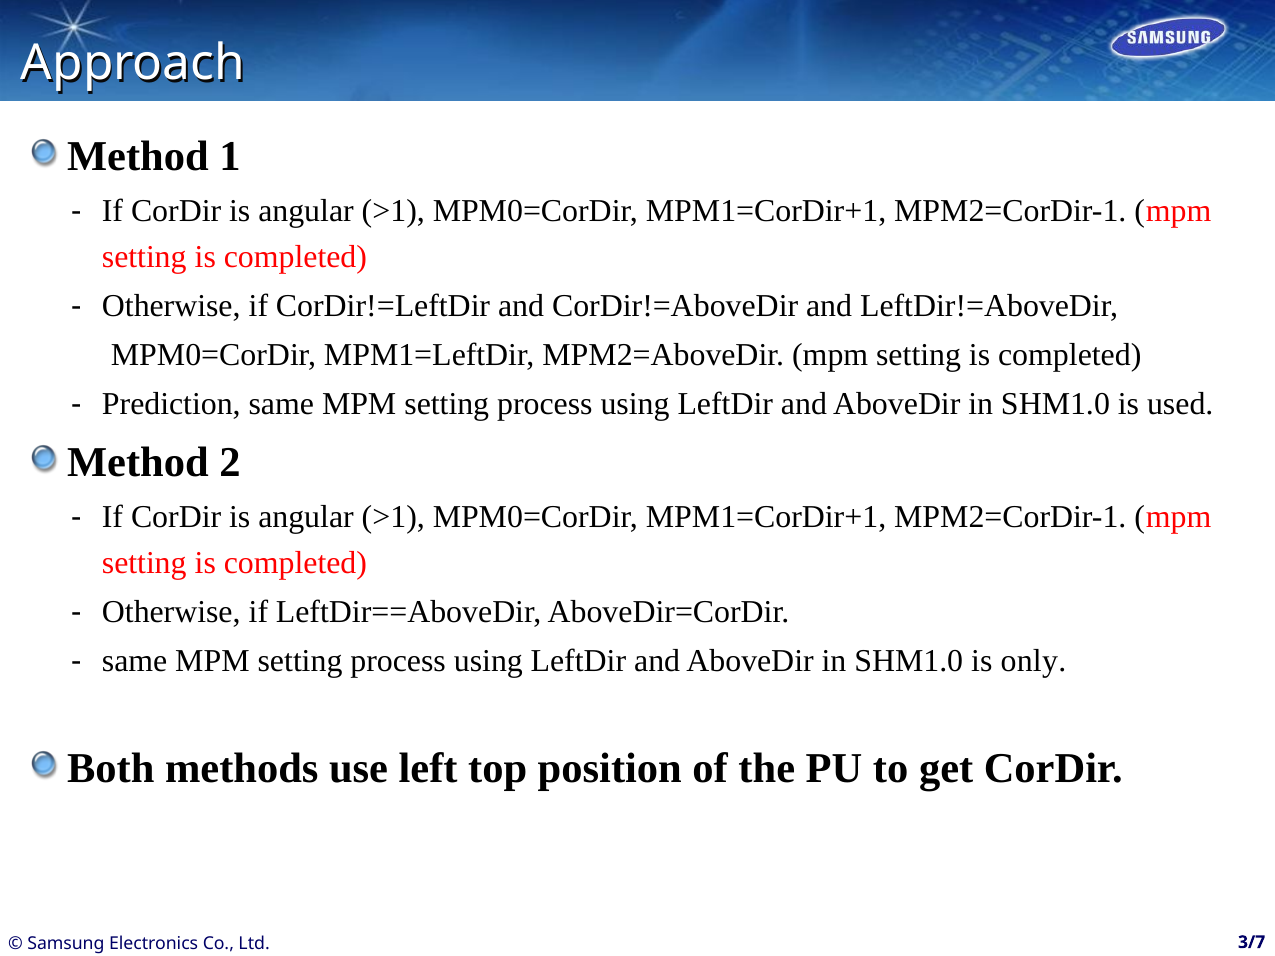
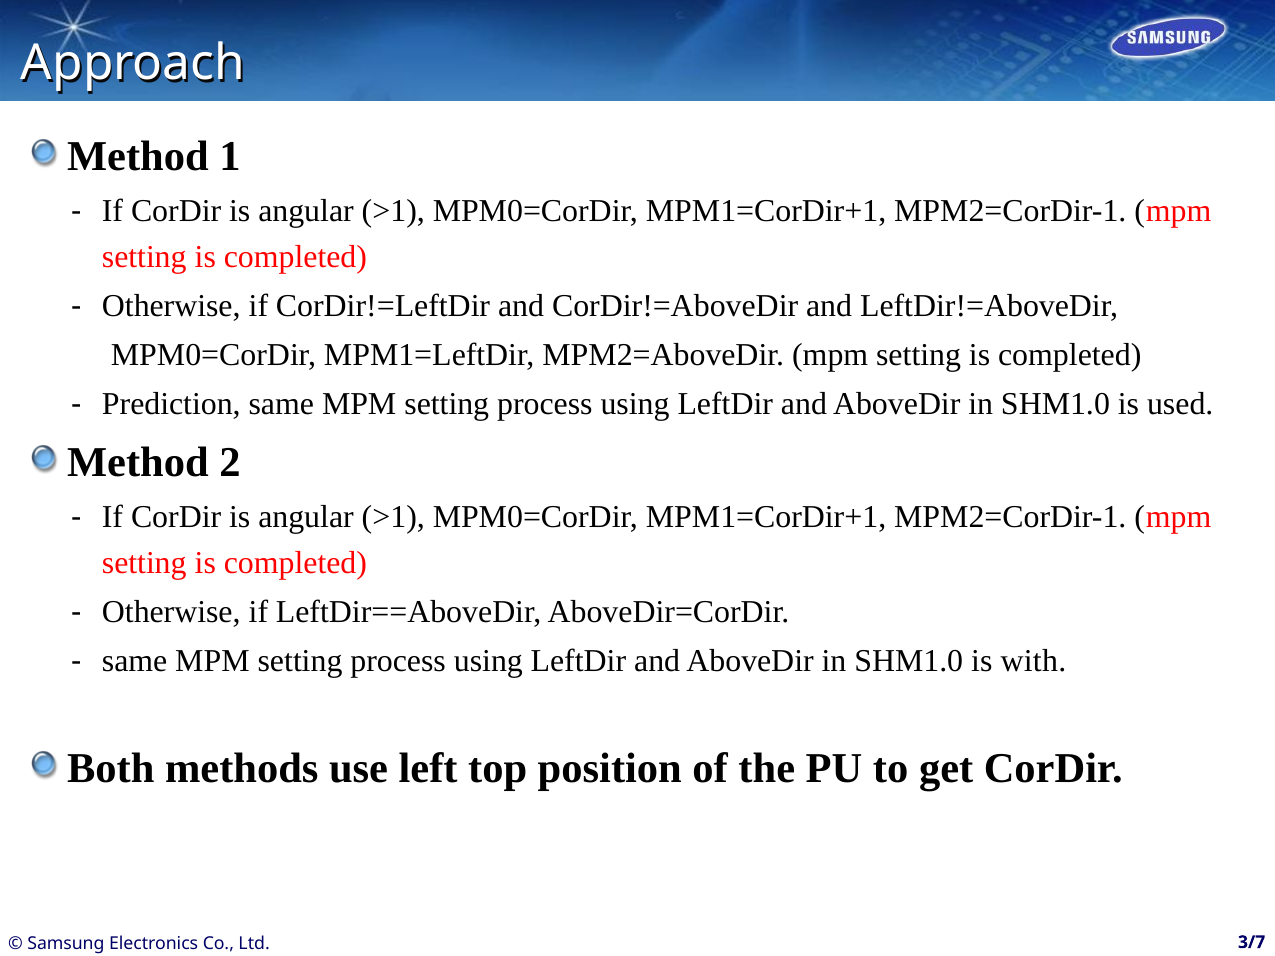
only: only -> with
